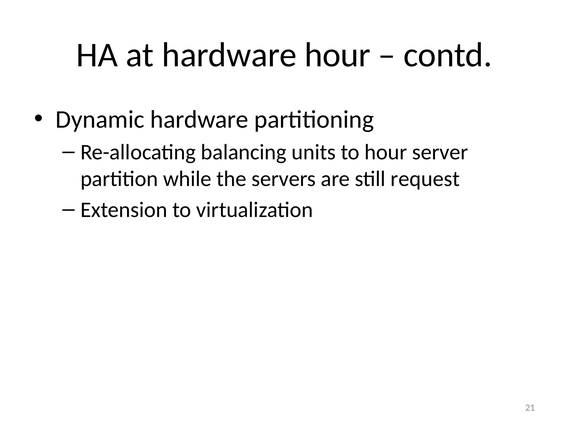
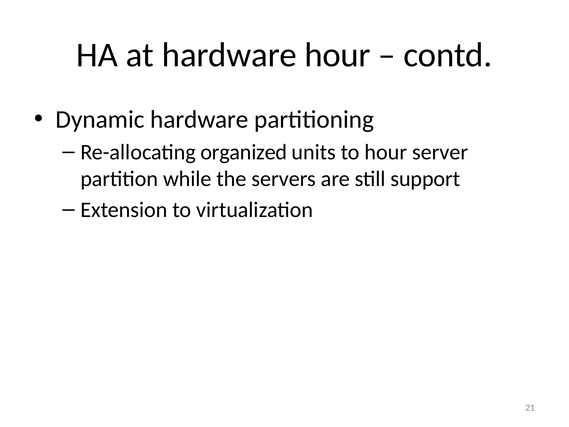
balancing: balancing -> organized
request: request -> support
